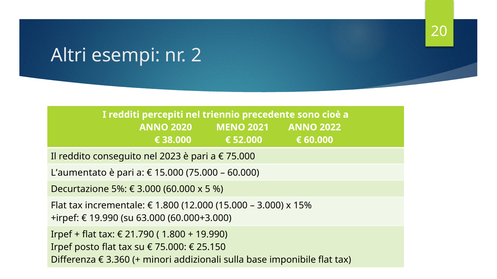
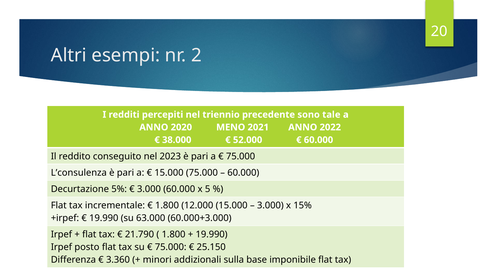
cioè: cioè -> tale
L’aumentato: L’aumentato -> L’consulenza
